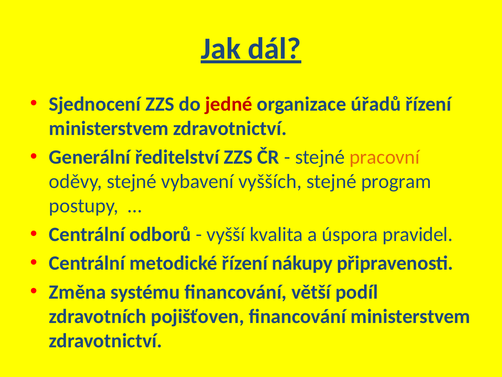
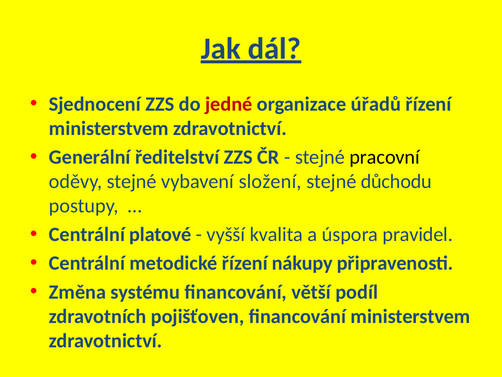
pracovní colour: orange -> black
vyšších: vyšších -> složení
program: program -> důchodu
odborů: odborů -> platové
